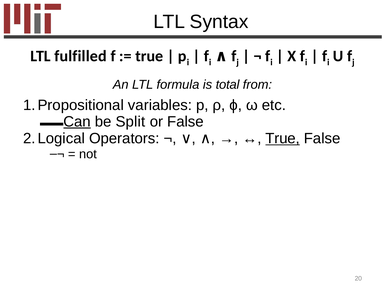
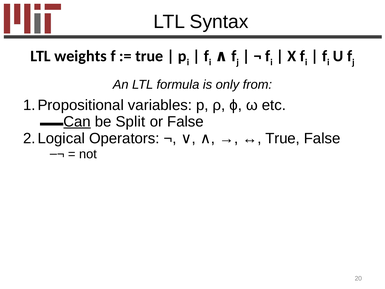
fulfilled: fulfilled -> weights
total: total -> only
True at (283, 138) underline: present -> none
